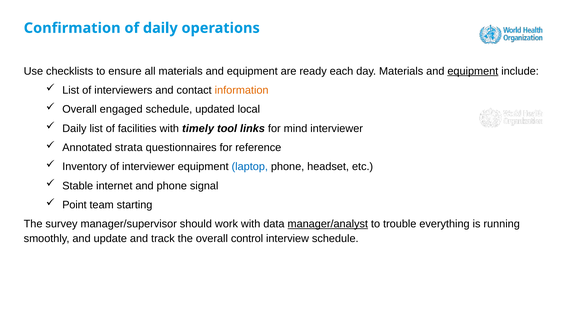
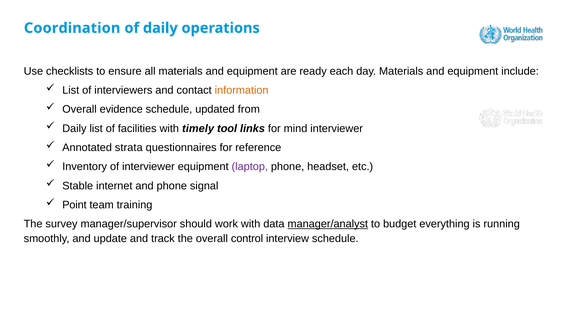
Confirmation: Confirmation -> Coordination
equipment at (473, 71) underline: present -> none
engaged: engaged -> evidence
local: local -> from
laptop colour: blue -> purple
starting: starting -> training
trouble: trouble -> budget
